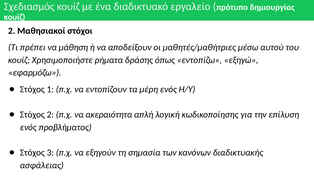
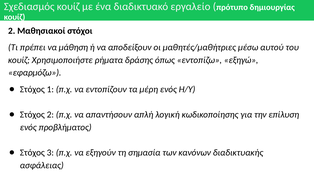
ακεραιότητα: ακεραιότητα -> απαντήσουν
